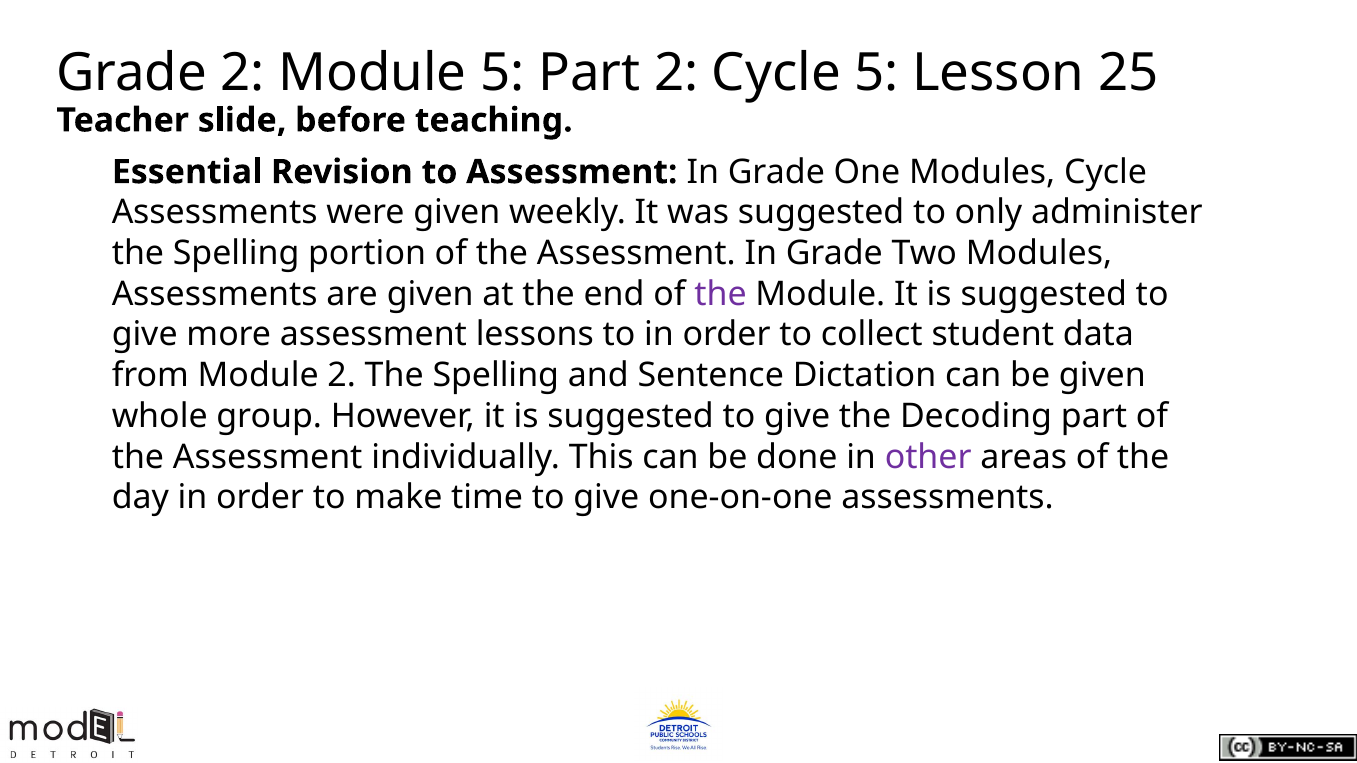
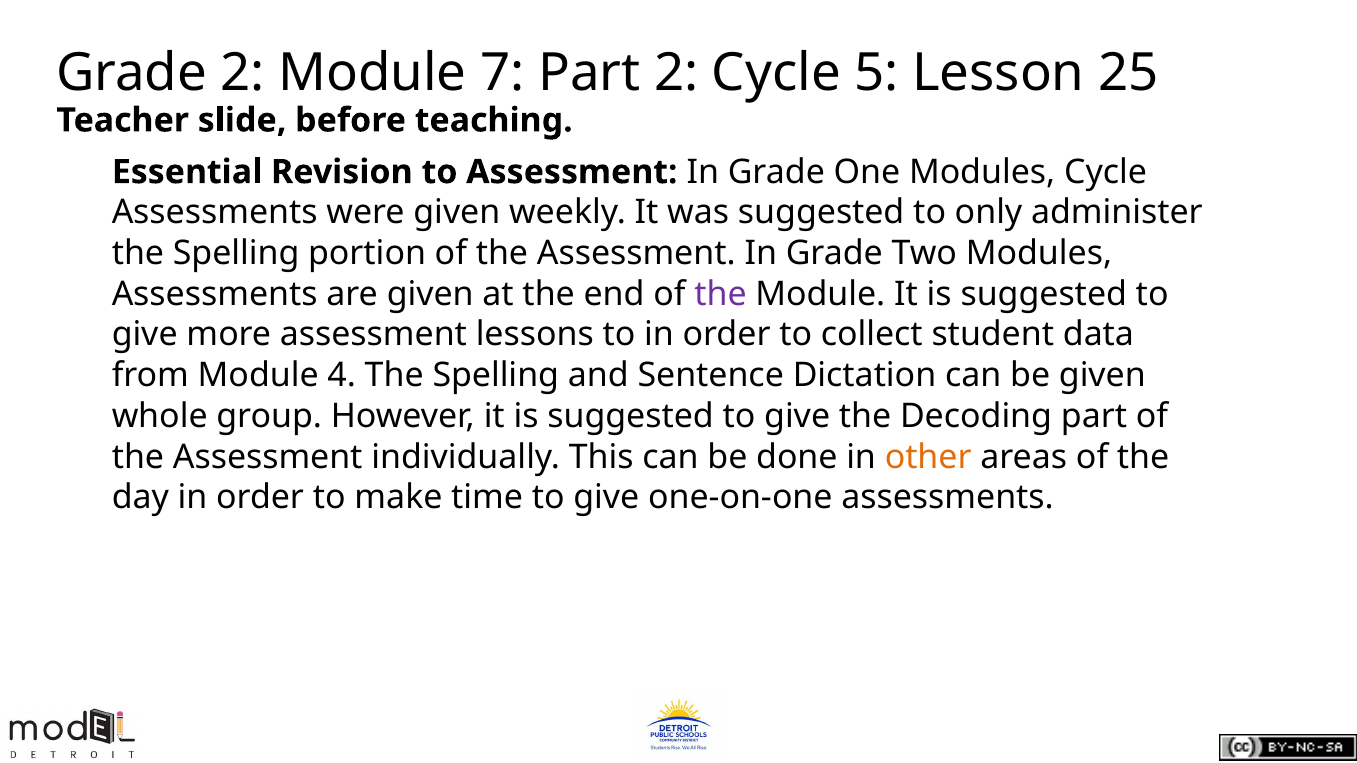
Module 5: 5 -> 7
Module 2: 2 -> 4
other colour: purple -> orange
